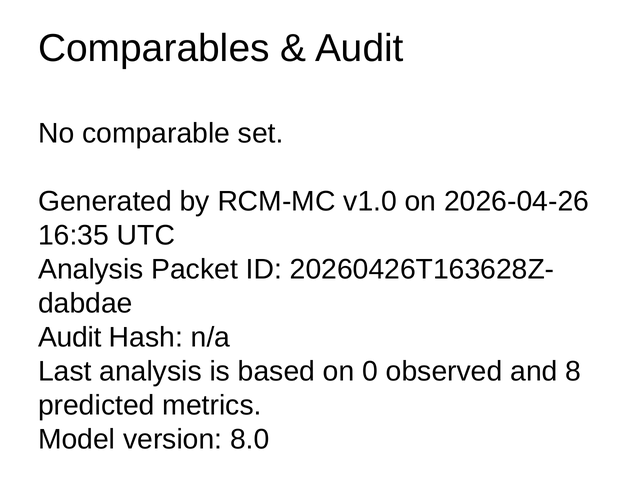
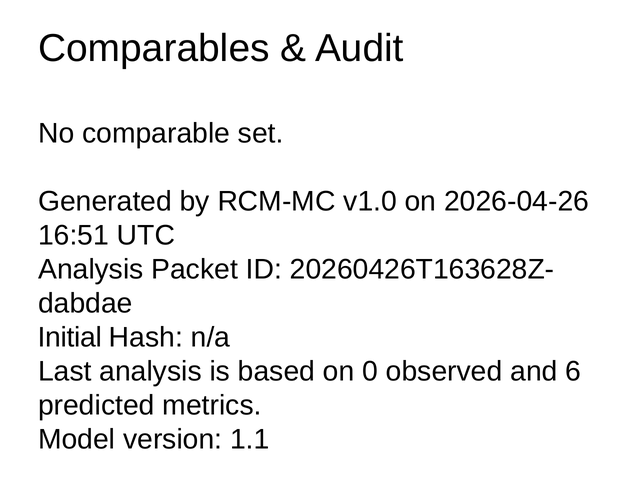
16:35: 16:35 -> 16:51
Audit at (70, 337): Audit -> Initial
8: 8 -> 6
8.0: 8.0 -> 1.1
